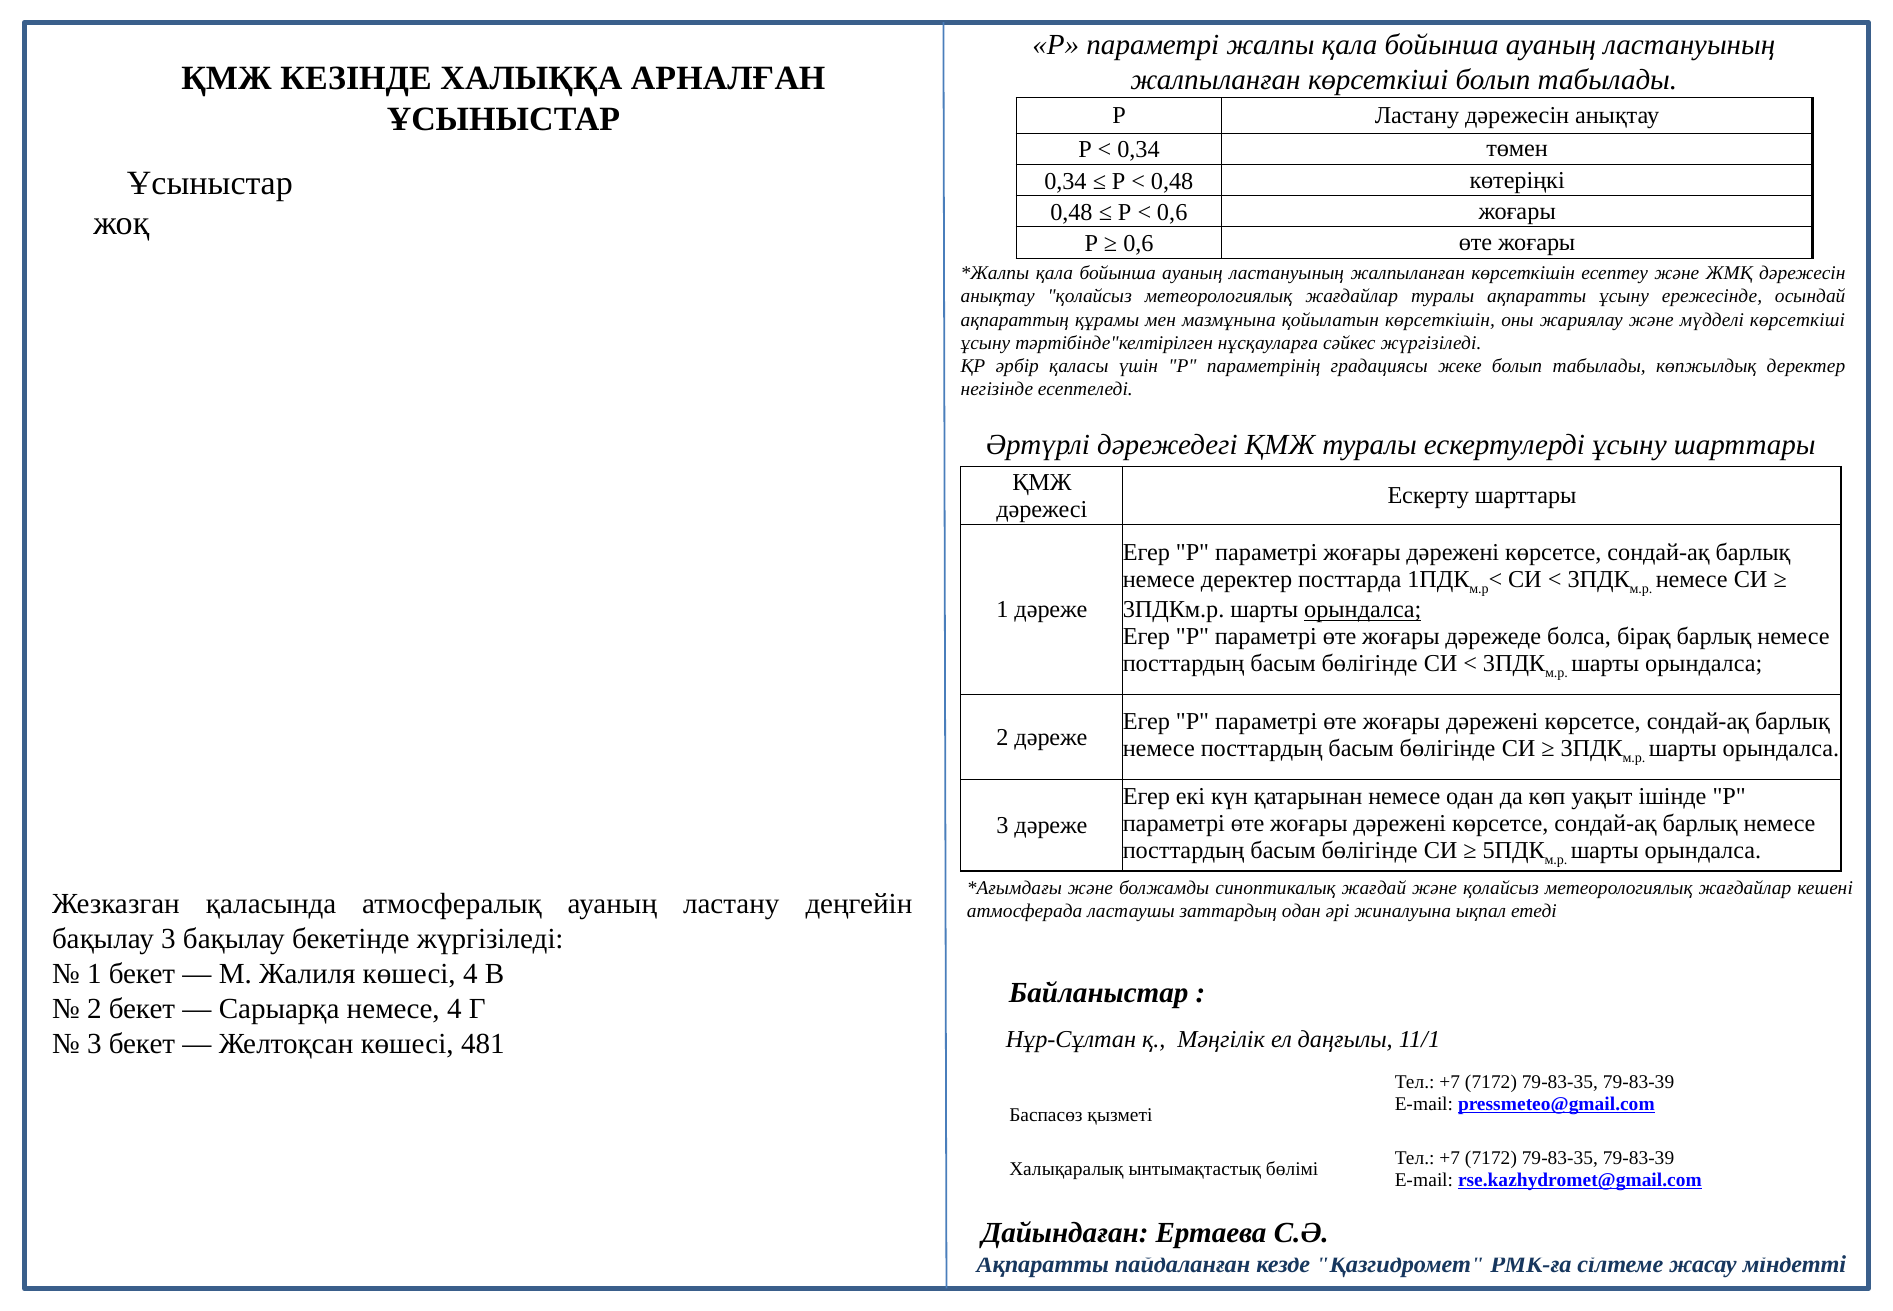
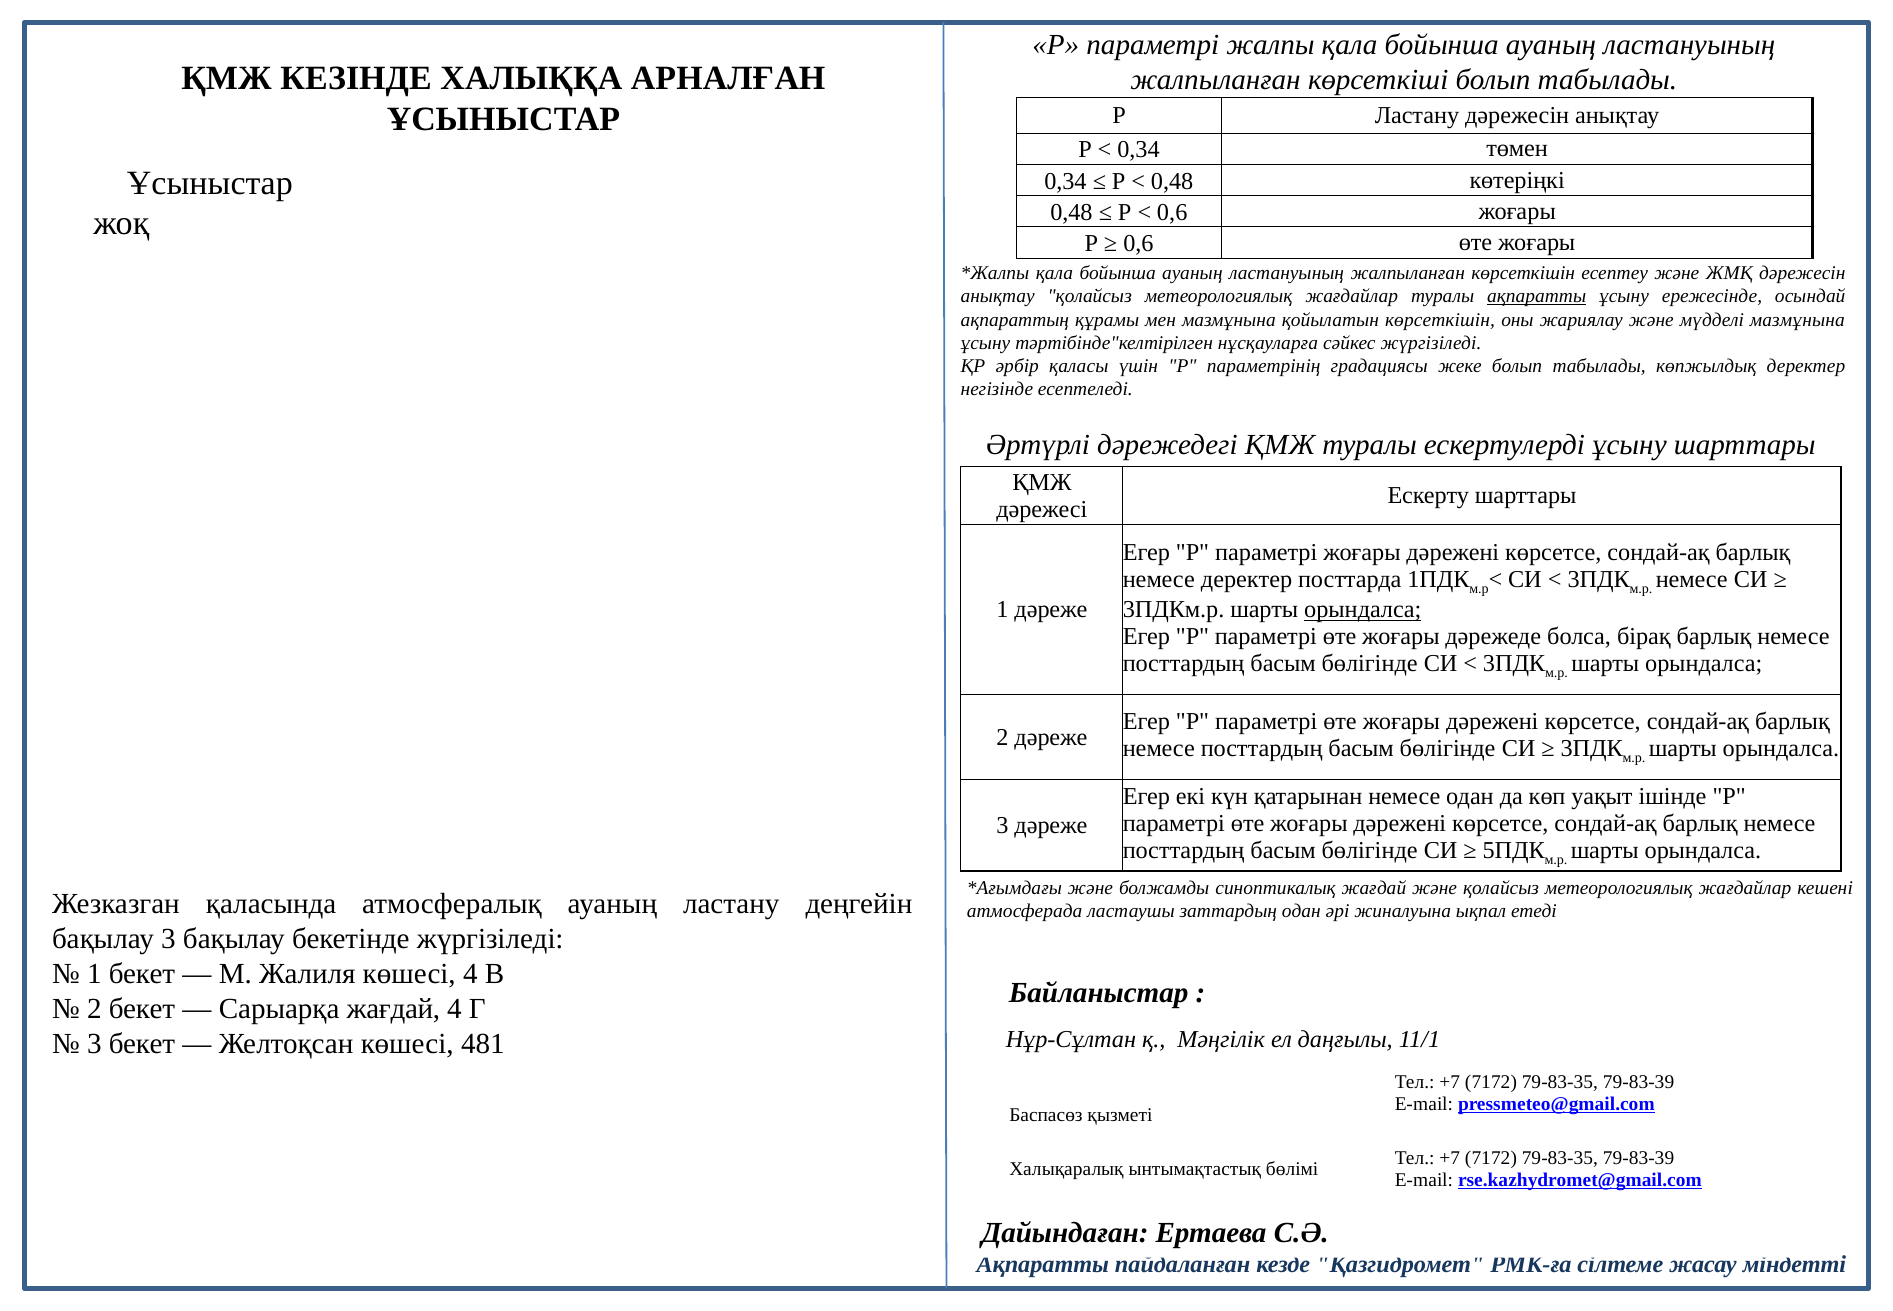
ақпаратты at (1537, 296) underline: none -> present
мүдделі көрсеткіші: көрсеткіші -> мазмұнына
Сарыарқа немесе: немесе -> жағдай
